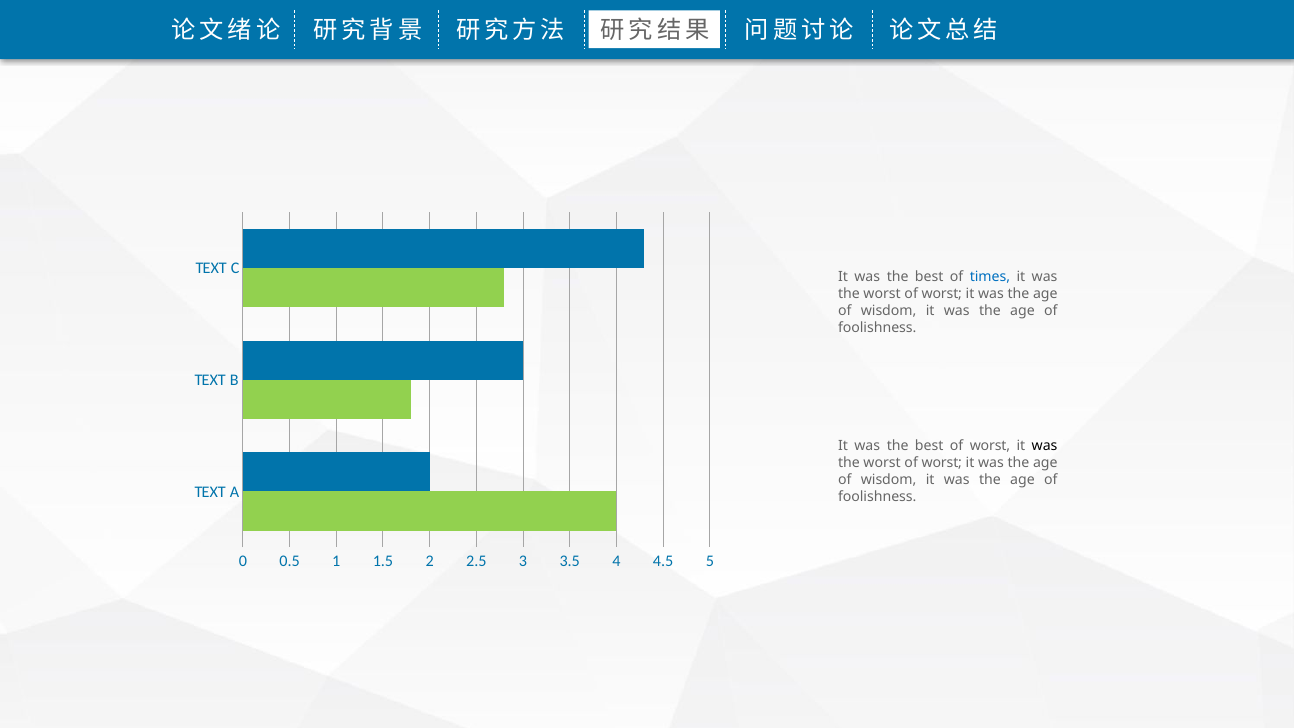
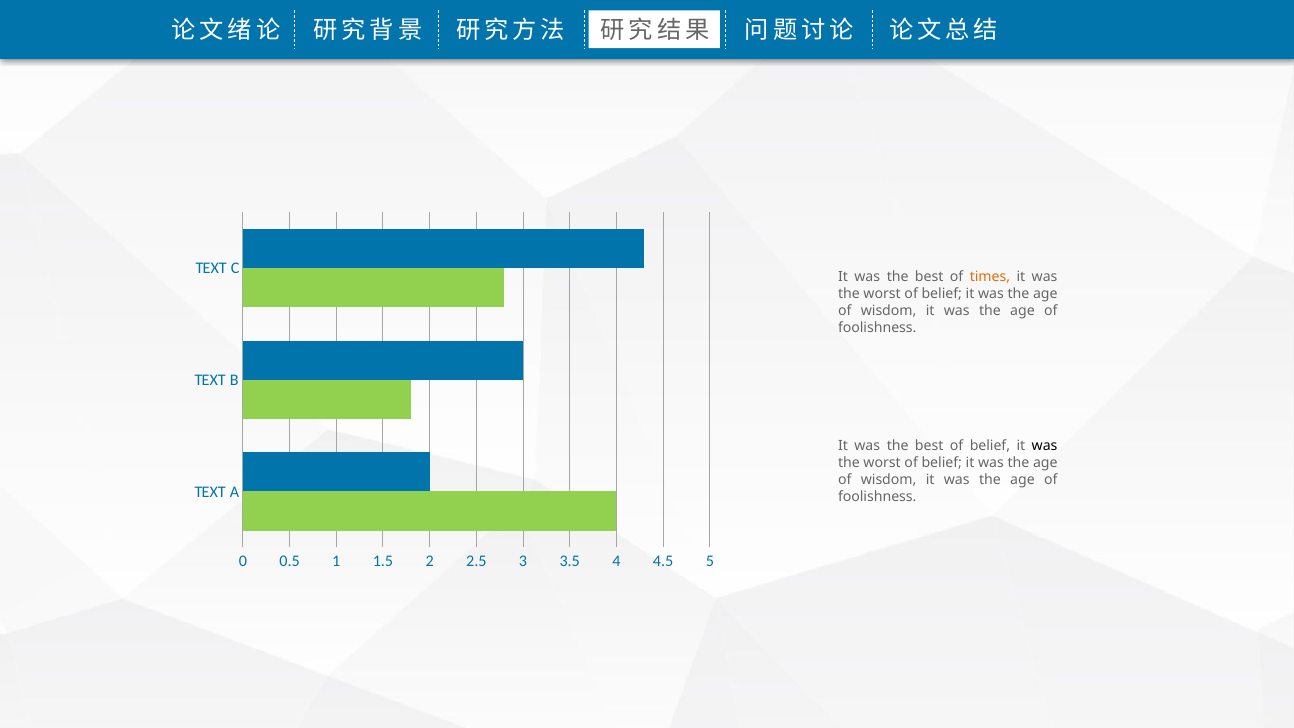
times colour: blue -> orange
worst at (942, 294): worst -> belief
best of worst: worst -> belief
worst at (942, 463): worst -> belief
